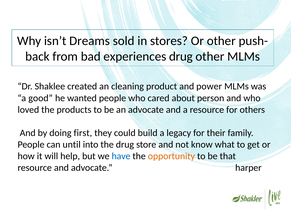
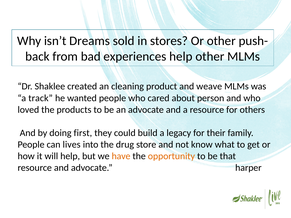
experiences drug: drug -> help
power: power -> weave
good: good -> track
until: until -> lives
have colour: blue -> orange
